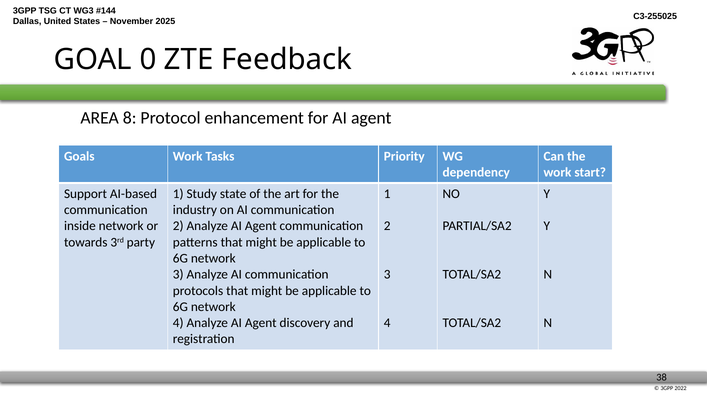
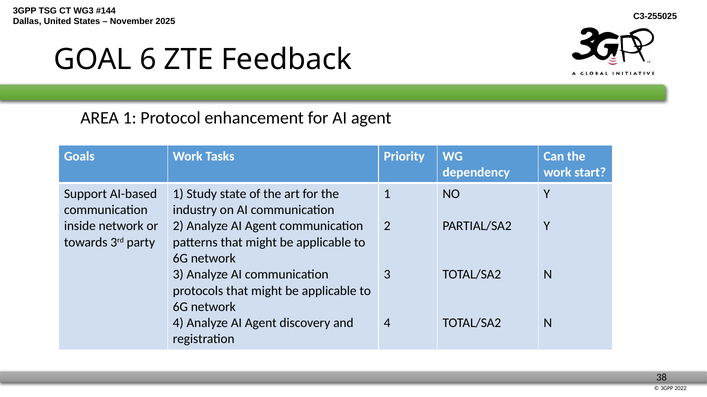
0: 0 -> 6
AREA 8: 8 -> 1
